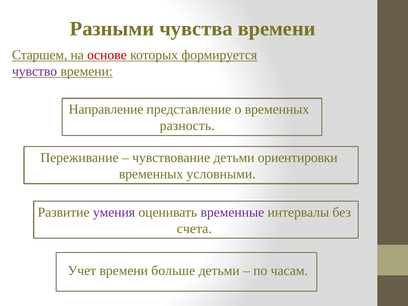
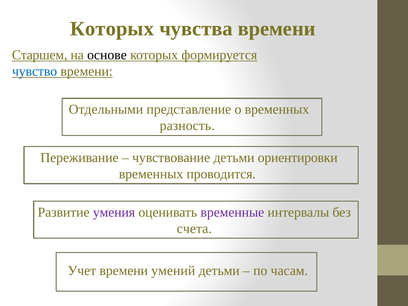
Разными at (112, 29): Разными -> Которых
основе colour: red -> black
чувство colour: purple -> blue
Направление: Направление -> Отдельными
условными: условными -> проводится
больше: больше -> умений
